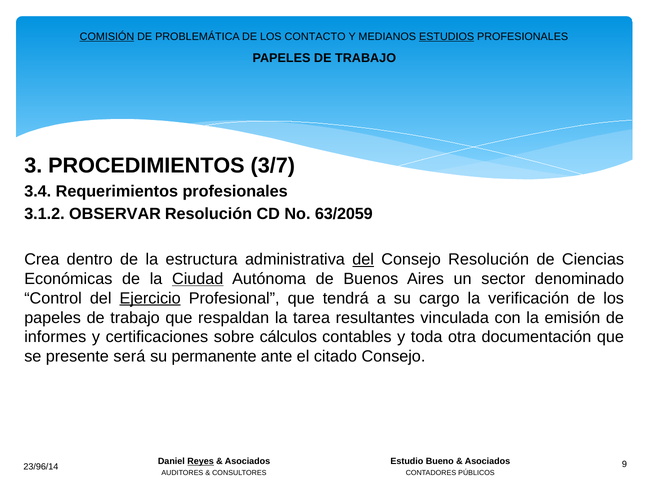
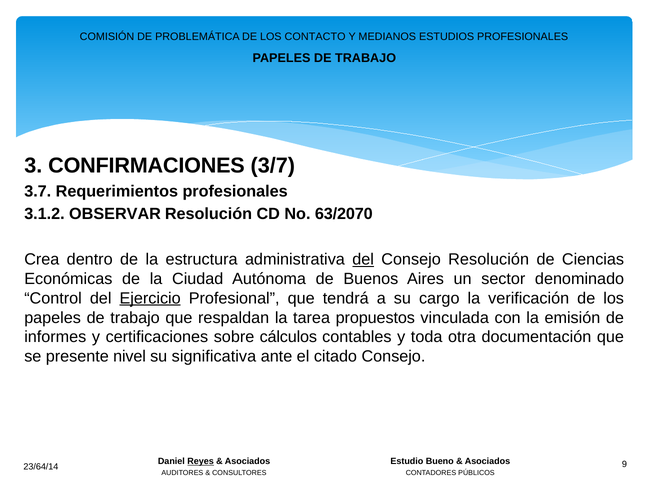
COMISIÓN underline: present -> none
ESTUDIOS underline: present -> none
PROCEDIMIENTOS: PROCEDIMIENTOS -> CONFIRMACIONES
3.4: 3.4 -> 3.7
63/2059: 63/2059 -> 63/2070
Ciudad underline: present -> none
resultantes: resultantes -> propuestos
será: será -> nivel
permanente: permanente -> significativa
23/96/14: 23/96/14 -> 23/64/14
